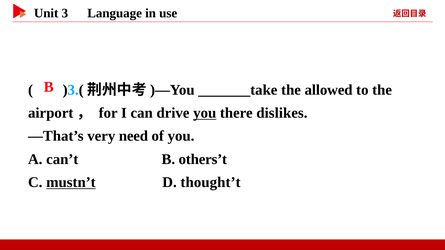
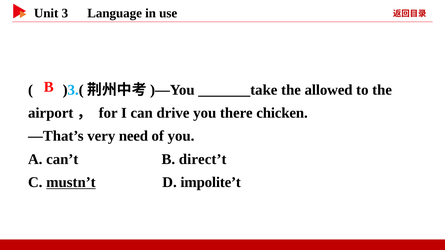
you at (205, 113) underline: present -> none
dislikes: dislikes -> chicken
others’t: others’t -> direct’t
thought’t: thought’t -> impolite’t
